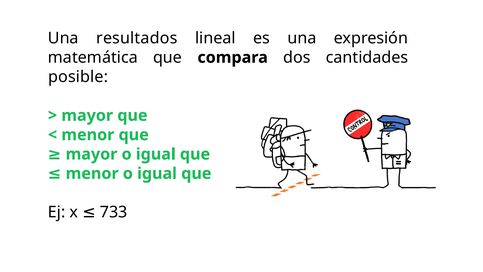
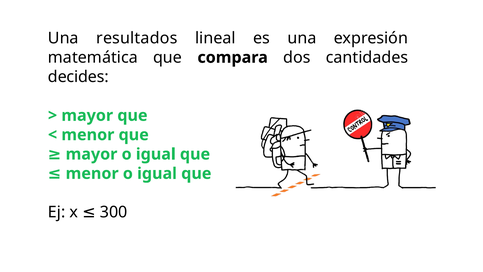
posible: posible -> decides
733: 733 -> 300
